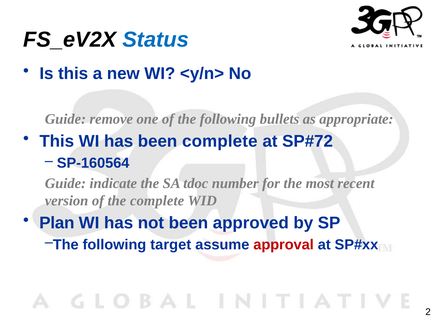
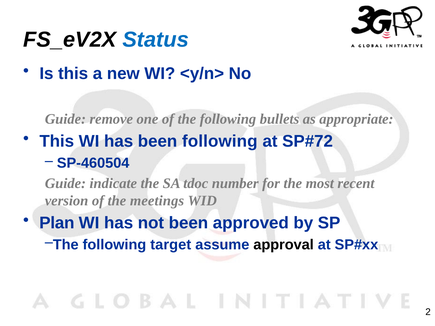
been complete: complete -> following
SP-160564: SP-160564 -> SP-460504
the complete: complete -> meetings
approval colour: red -> black
